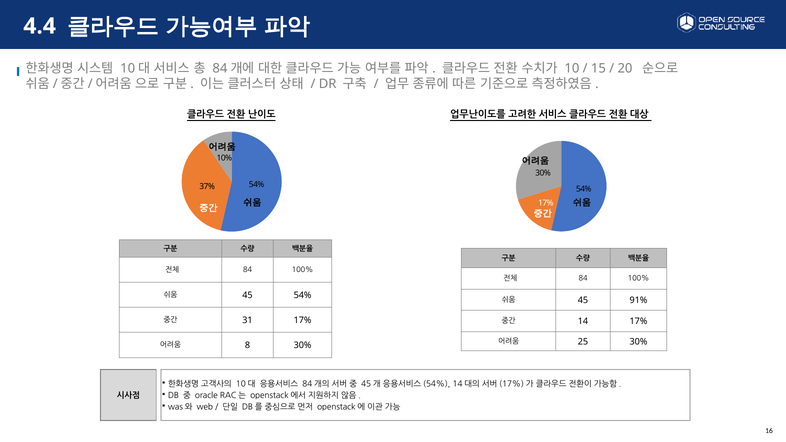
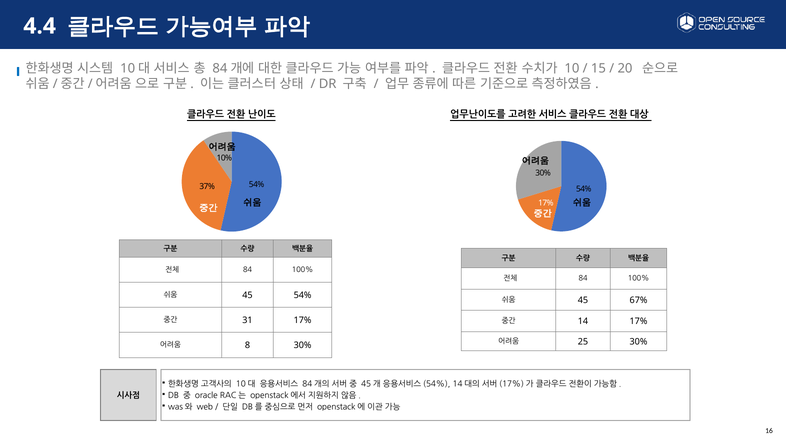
91%: 91% -> 67%
